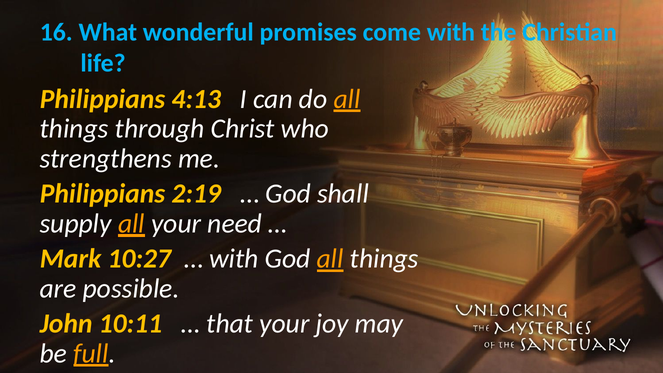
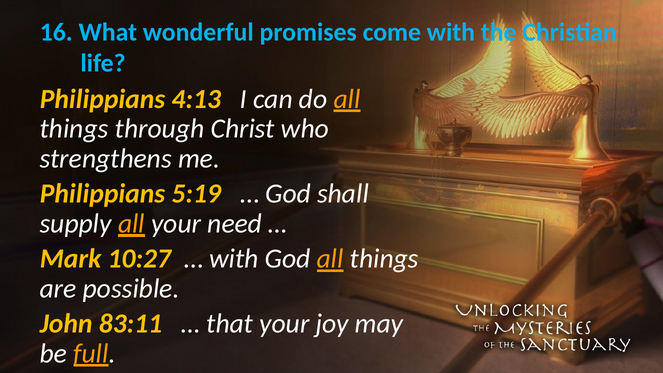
2:19: 2:19 -> 5:19
10:11: 10:11 -> 83:11
